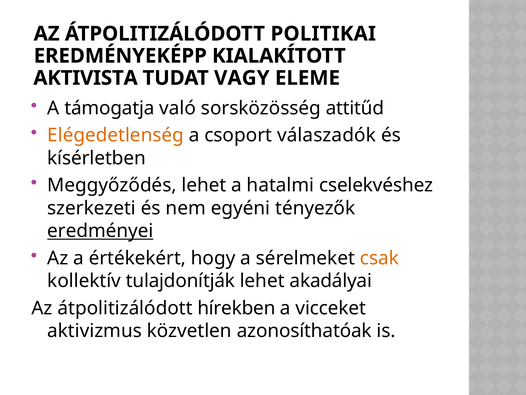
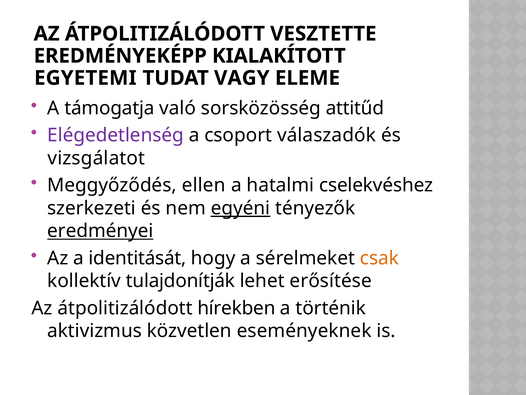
POLITIKAI: POLITIKAI -> VESZTETTE
AKTIVISTA: AKTIVISTA -> EGYETEMI
Elégedetlenség colour: orange -> purple
kísérletben: kísérletben -> vizsgálatot
Meggyőződés lehet: lehet -> ellen
egyéni underline: none -> present
értékekért: értékekért -> identitását
akadályai: akadályai -> erősítése
vicceket: vicceket -> történik
azonosíthatóak: azonosíthatóak -> eseményeknek
